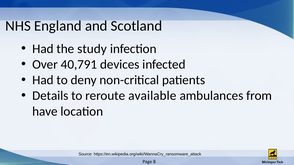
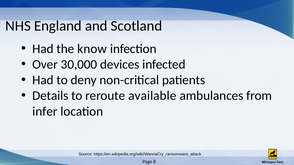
study: study -> know
40,791: 40,791 -> 30,000
have: have -> infer
